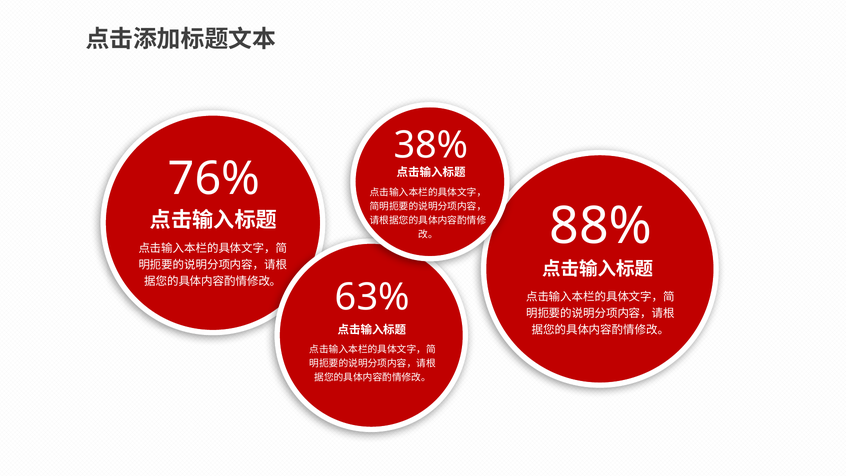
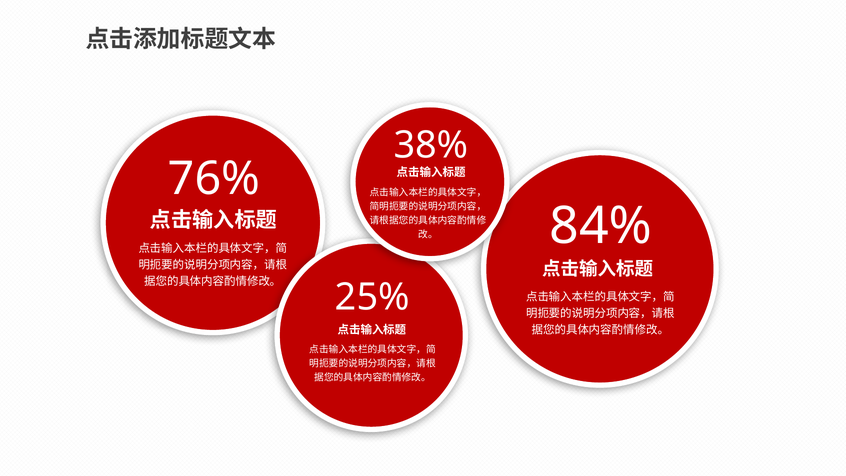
88%: 88% -> 84%
63%: 63% -> 25%
